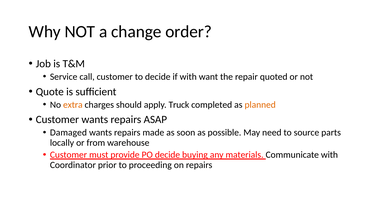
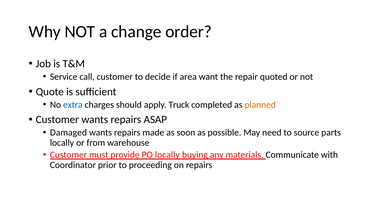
if with: with -> area
extra colour: orange -> blue
PO decide: decide -> locally
